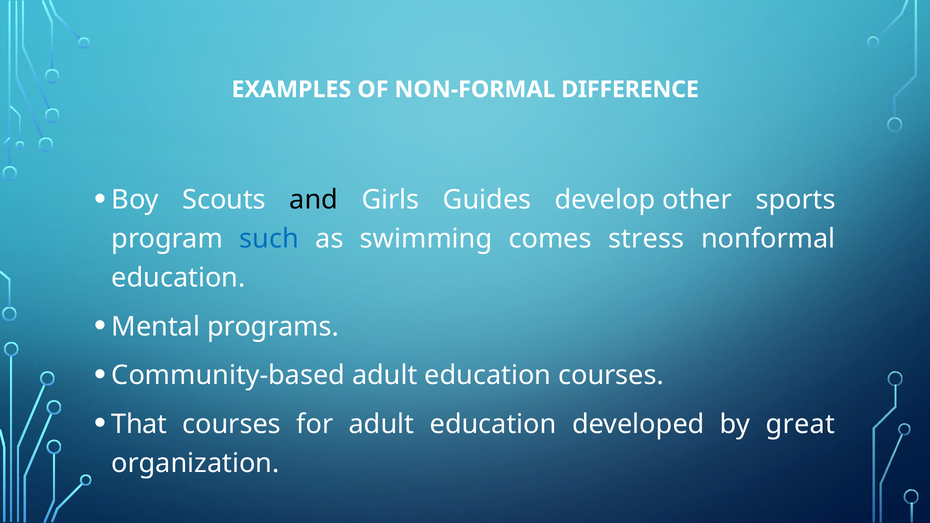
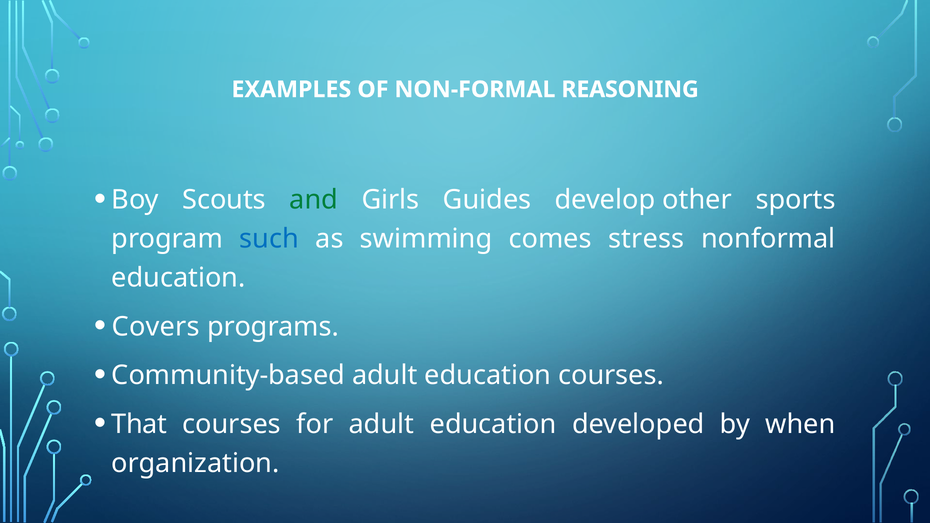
DIFFERENCE: DIFFERENCE -> REASONING
and colour: black -> green
Mental: Mental -> Covers
great: great -> when
